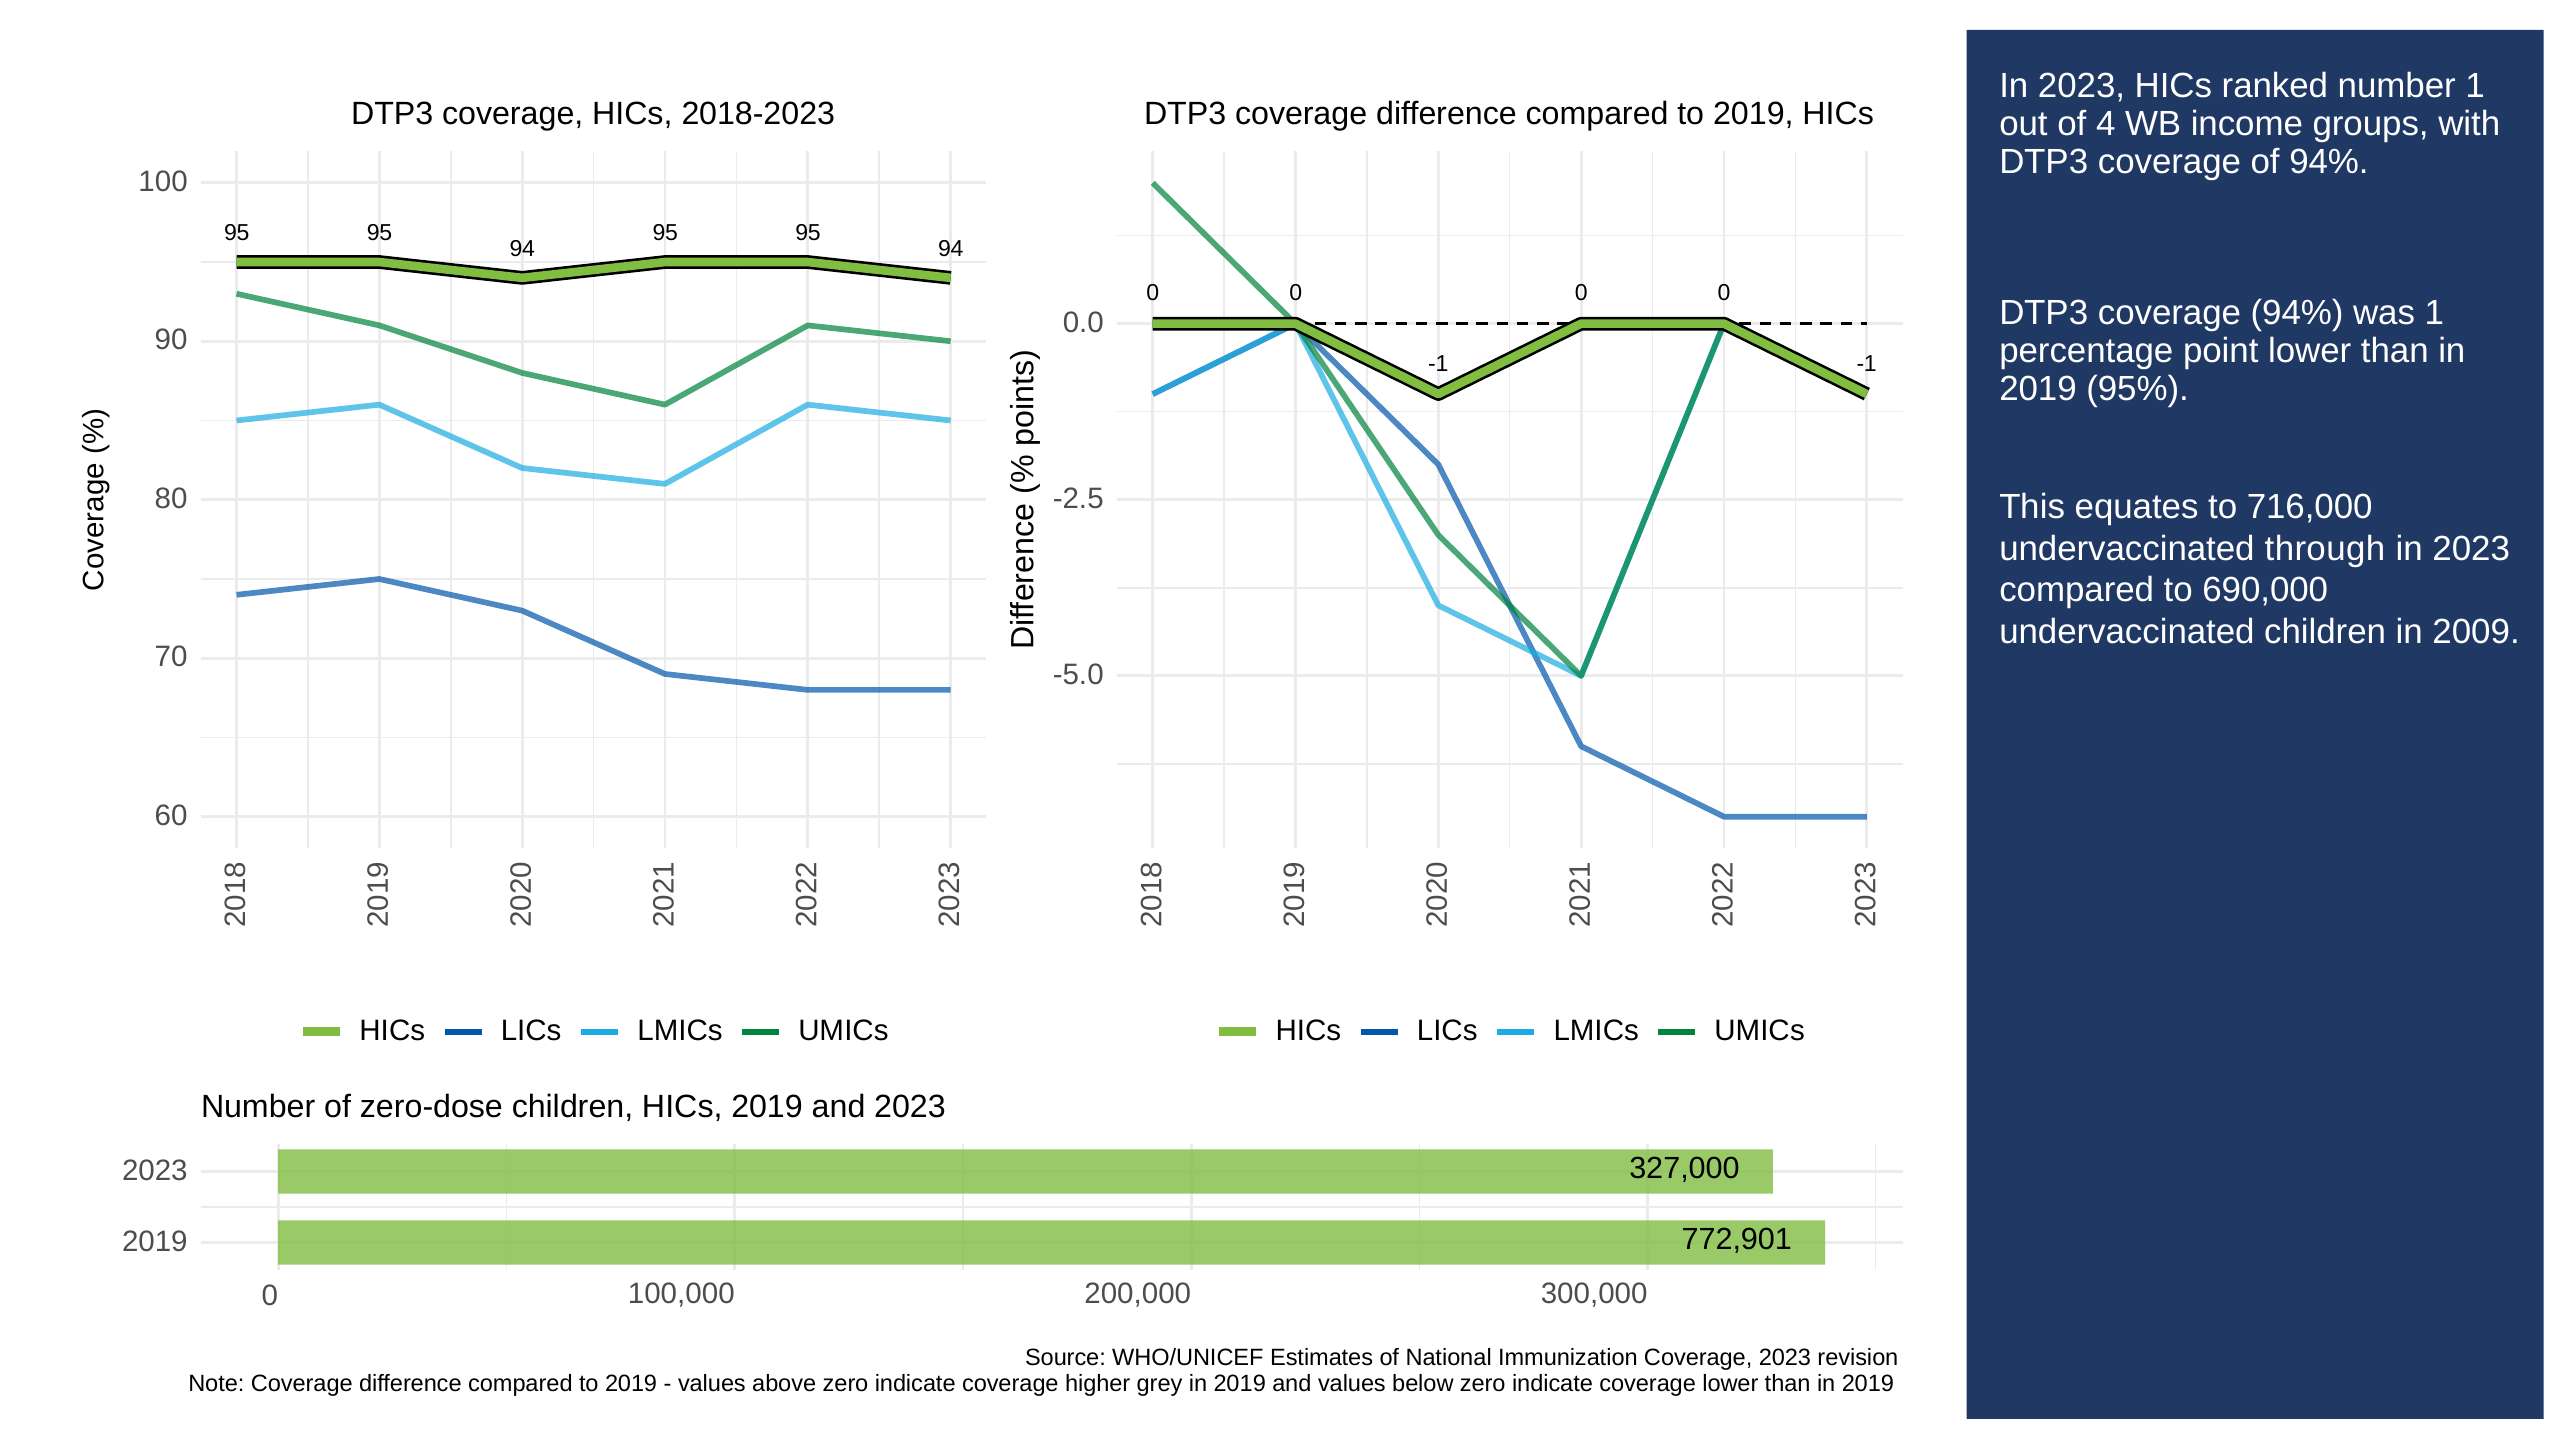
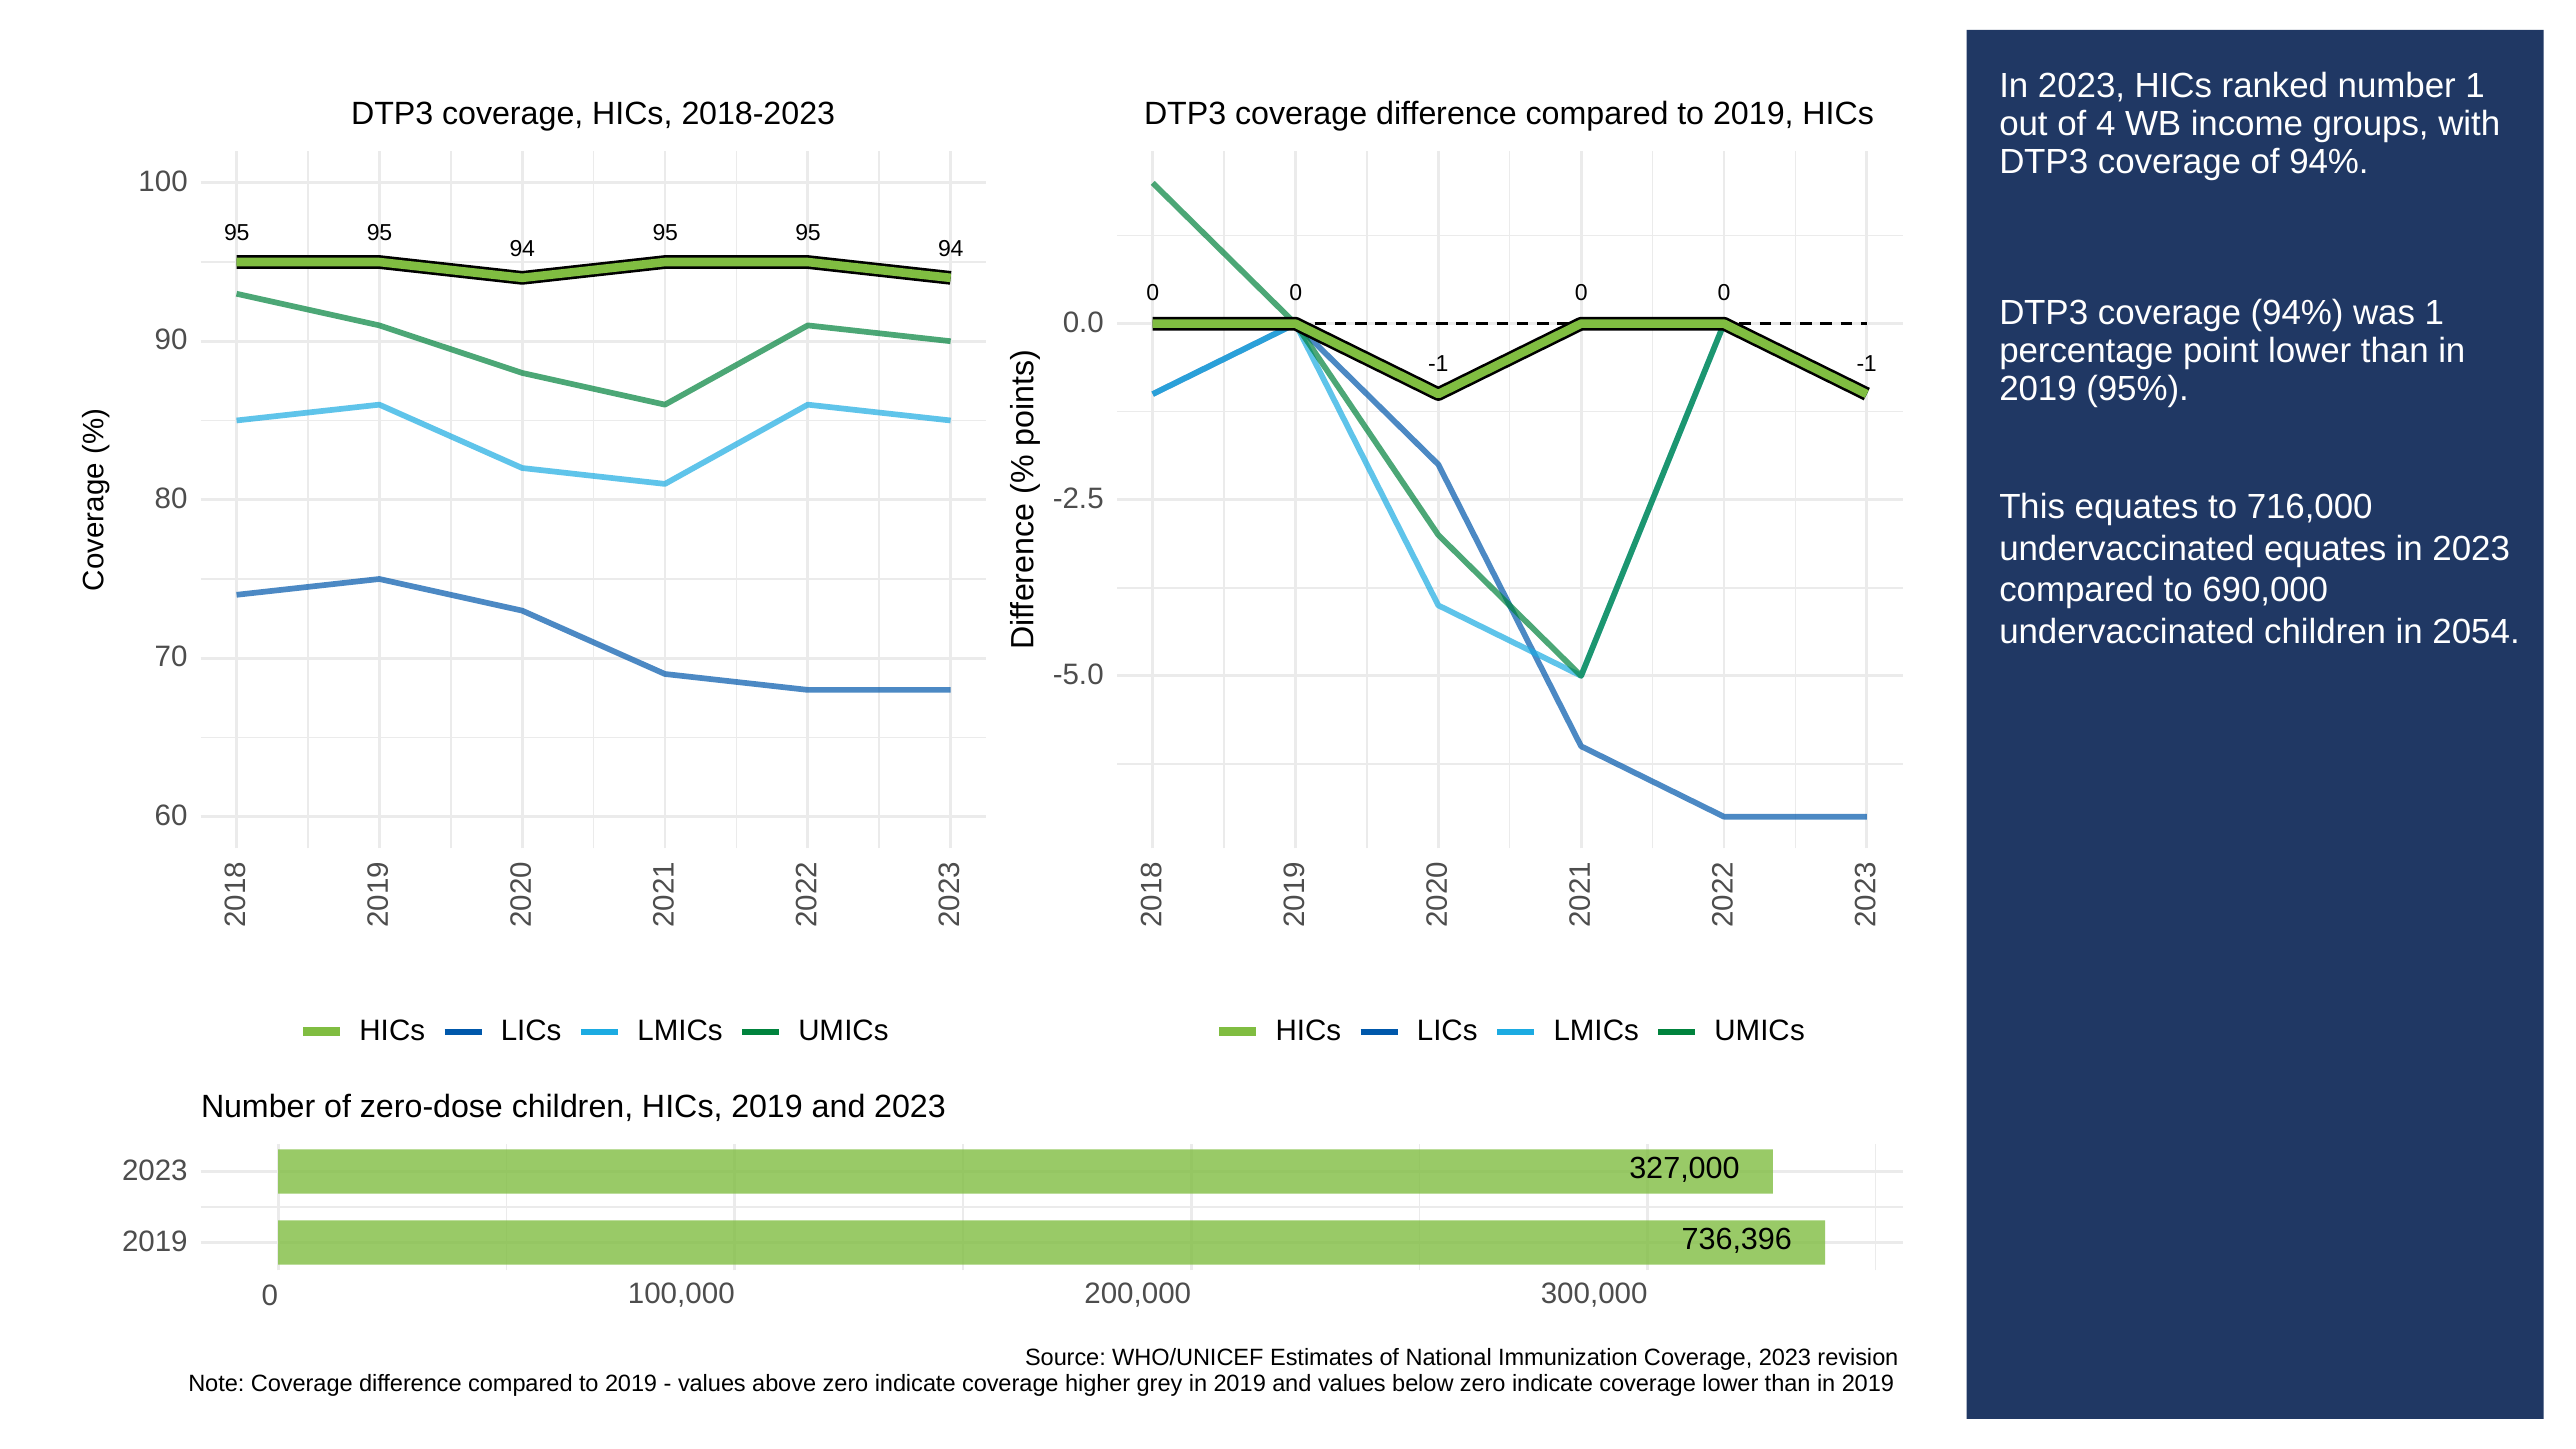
undervaccinated through: through -> equates
2009: 2009 -> 2054
772,901: 772,901 -> 736,396
